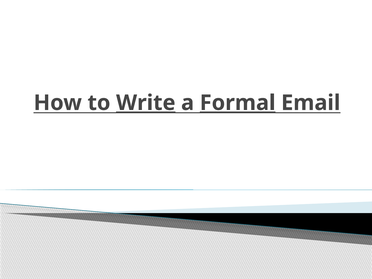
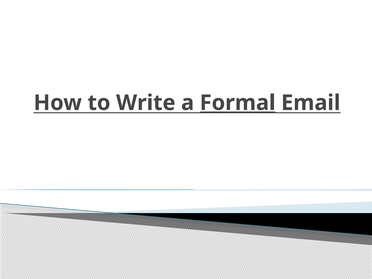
Write underline: present -> none
